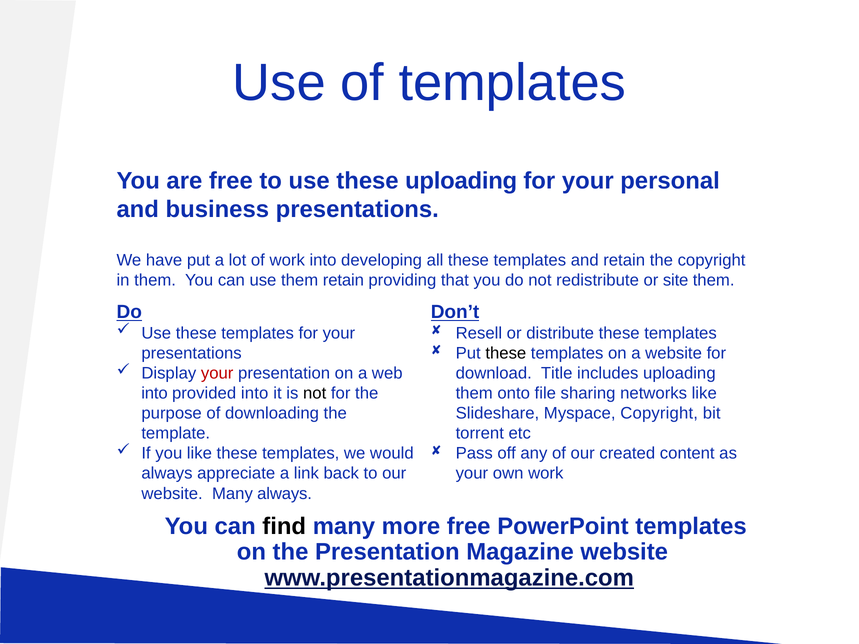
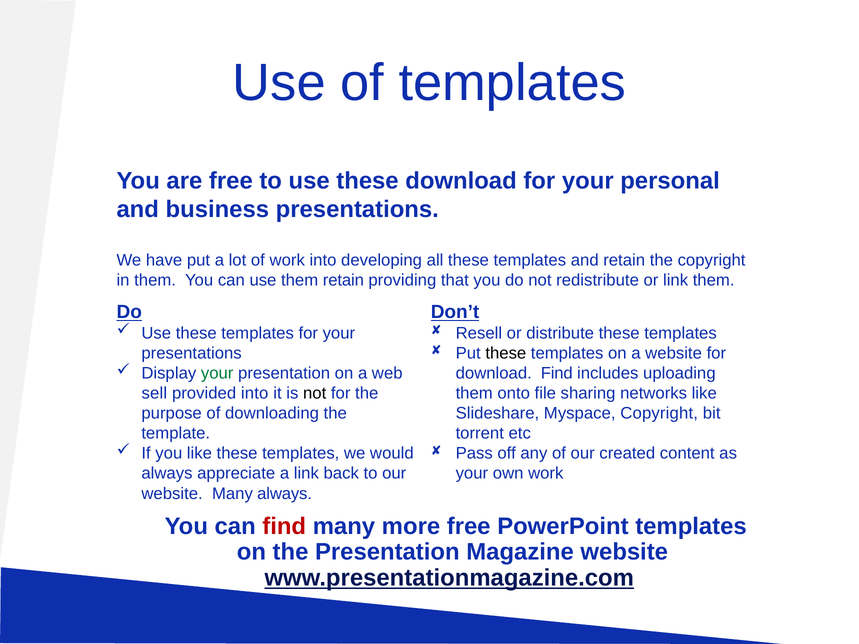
these uploading: uploading -> download
or site: site -> link
your at (217, 373) colour: red -> green
download Title: Title -> Find
into at (155, 393): into -> sell
find at (284, 526) colour: black -> red
